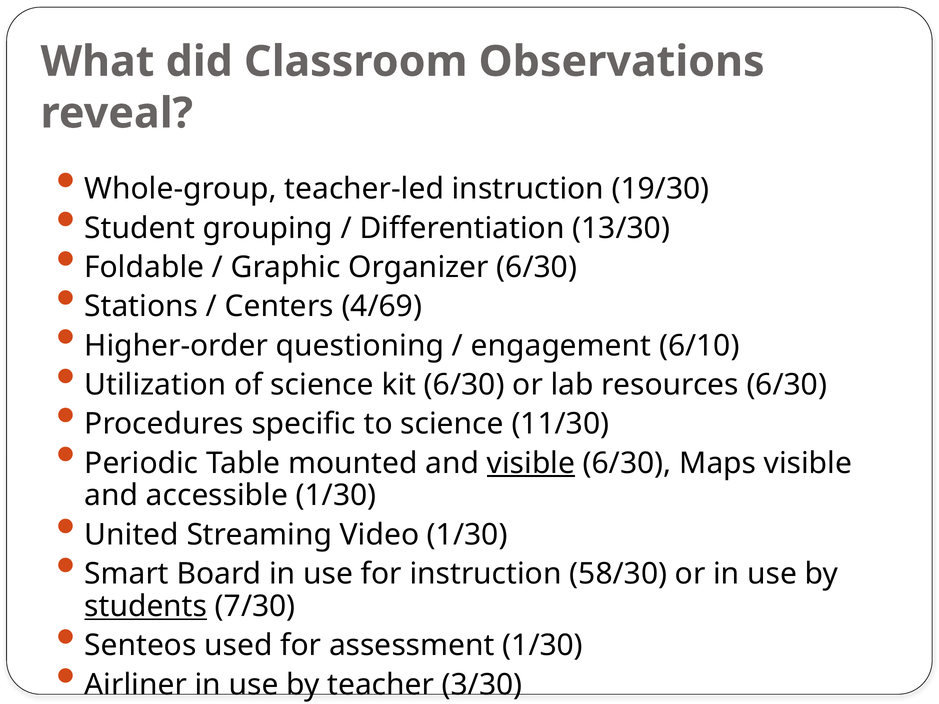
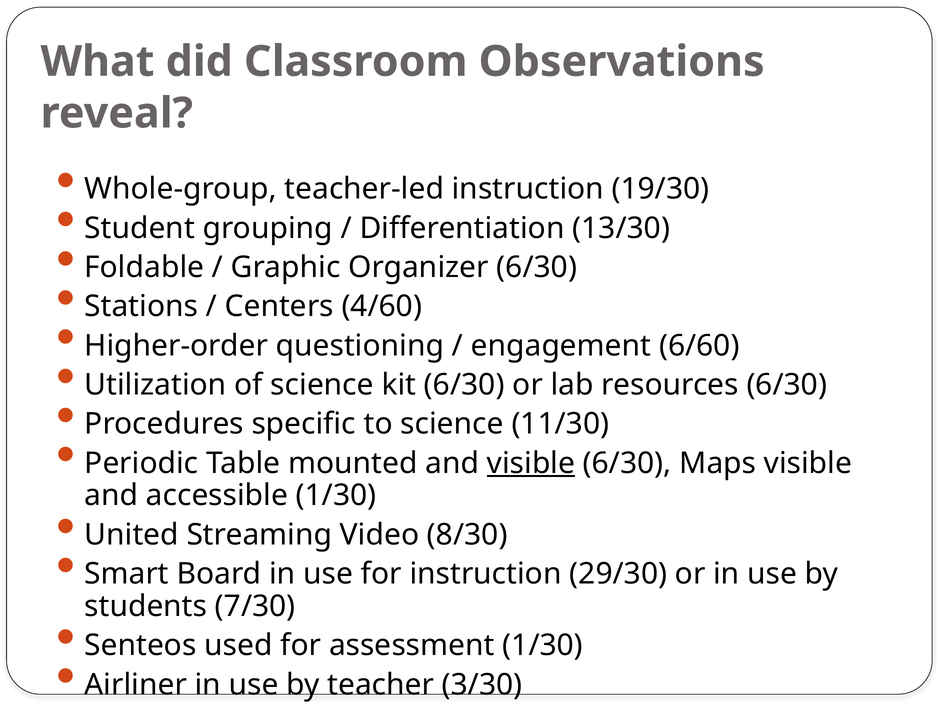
4/69: 4/69 -> 4/60
6/10: 6/10 -> 6/60
Video 1/30: 1/30 -> 8/30
58/30: 58/30 -> 29/30
students underline: present -> none
